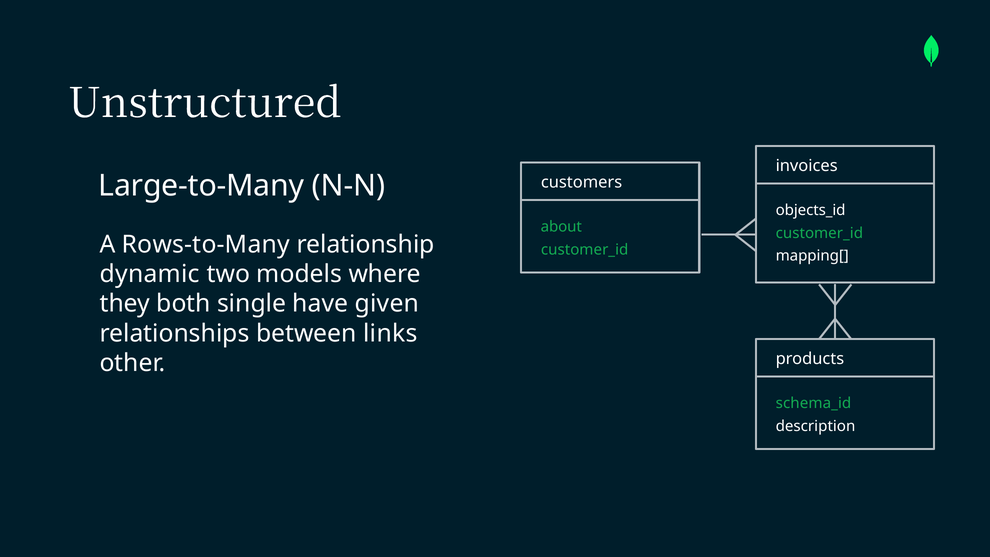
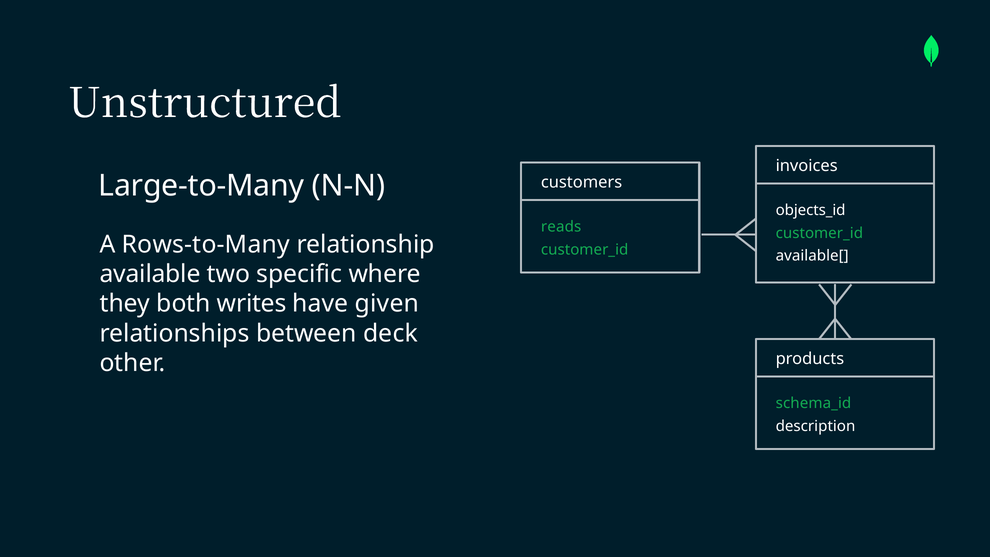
about: about -> reads
mapping[: mapping[ -> available[
dynamic: dynamic -> available
models: models -> specific
single: single -> writes
links: links -> deck
